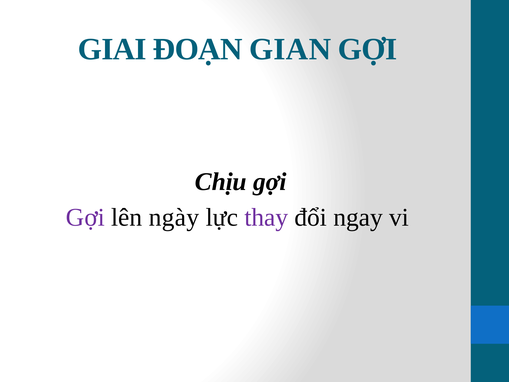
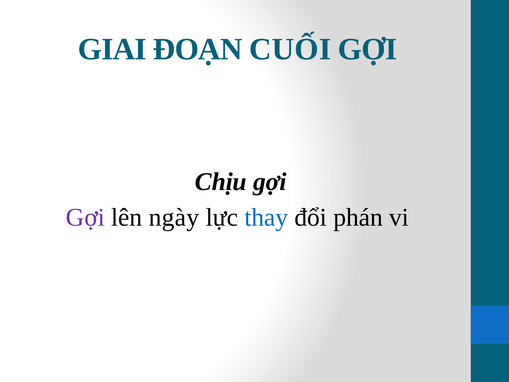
GIAN: GIAN -> CUỐI
thay colour: purple -> blue
ngay: ngay -> phán
